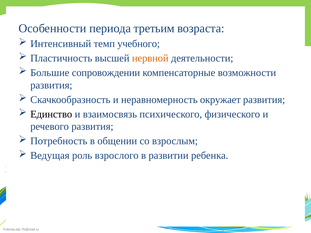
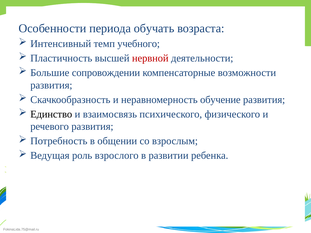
третьим: третьим -> обучать
нервной colour: orange -> red
окружает: окружает -> обучение
